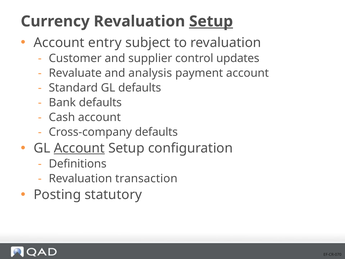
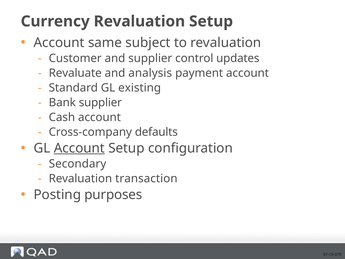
Setup at (211, 21) underline: present -> none
entry: entry -> same
GL defaults: defaults -> existing
Bank defaults: defaults -> supplier
Definitions: Definitions -> Secondary
statutory: statutory -> purposes
